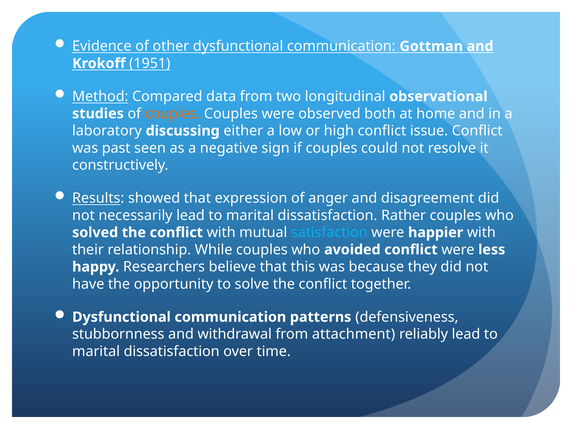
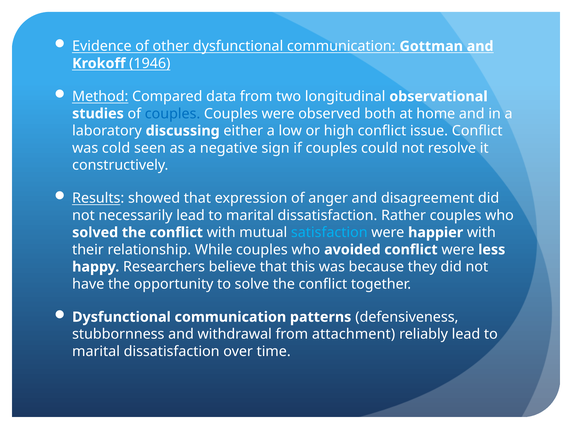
1951: 1951 -> 1946
couples at (173, 114) colour: orange -> blue
past: past -> cold
